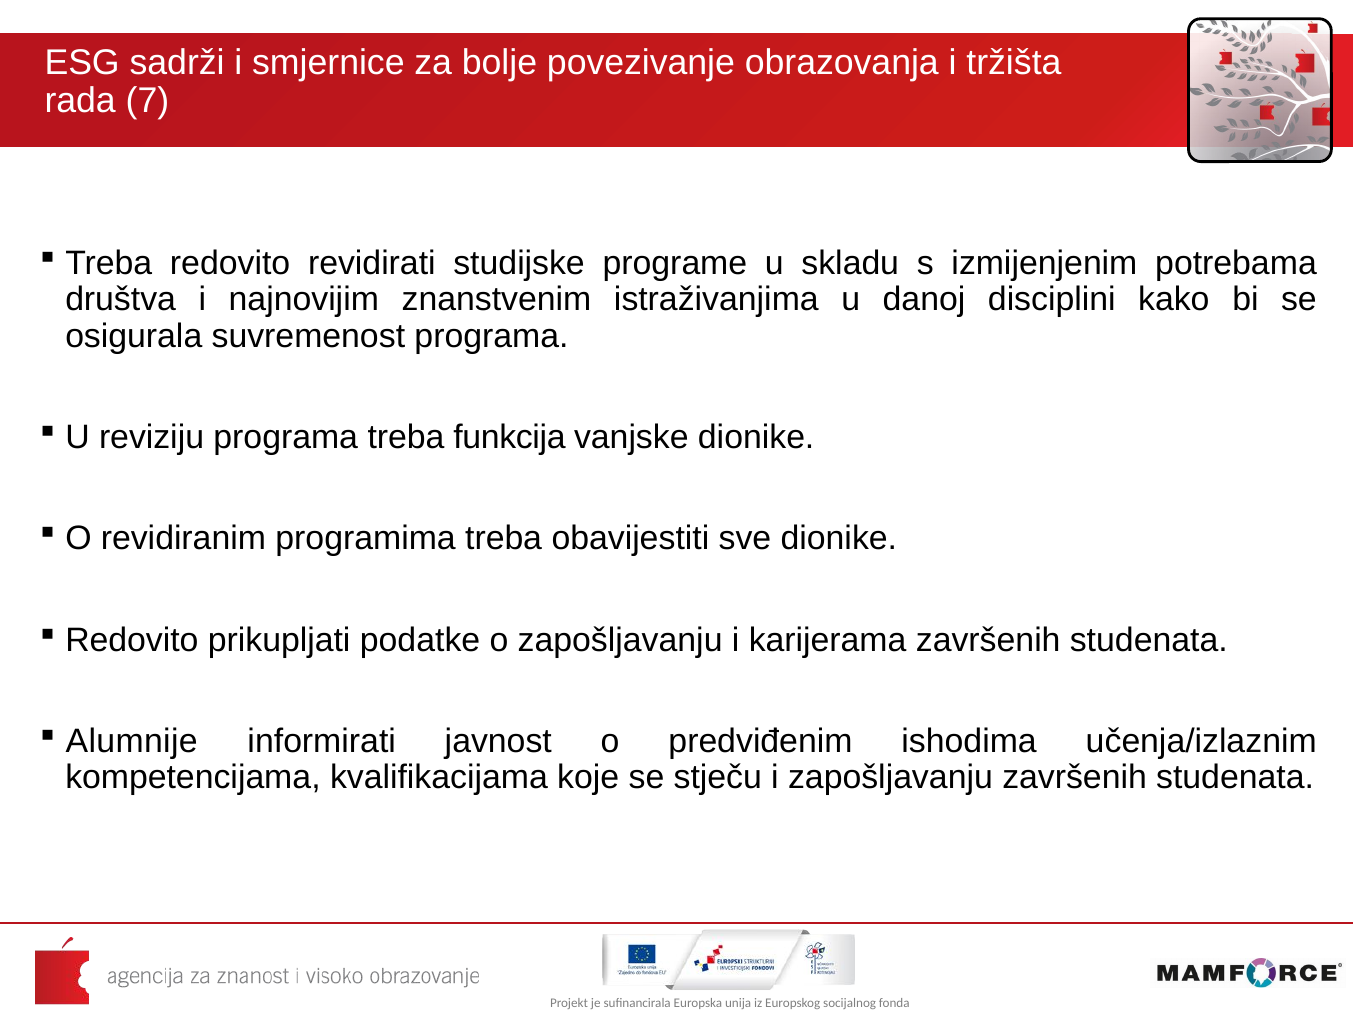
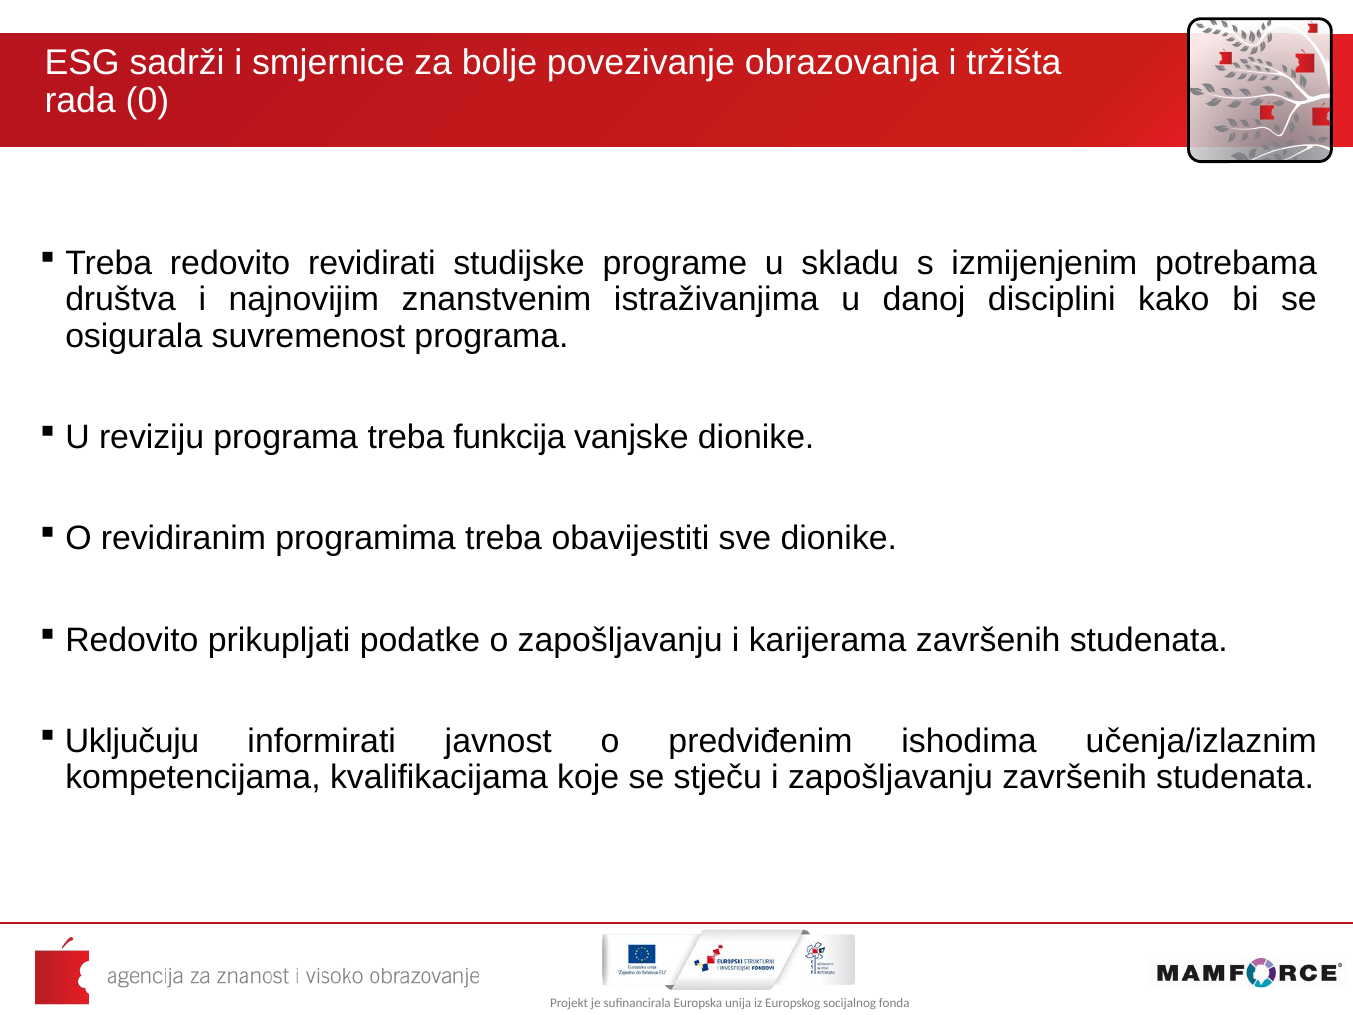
7: 7 -> 0
Alumnije: Alumnije -> Uključuju
